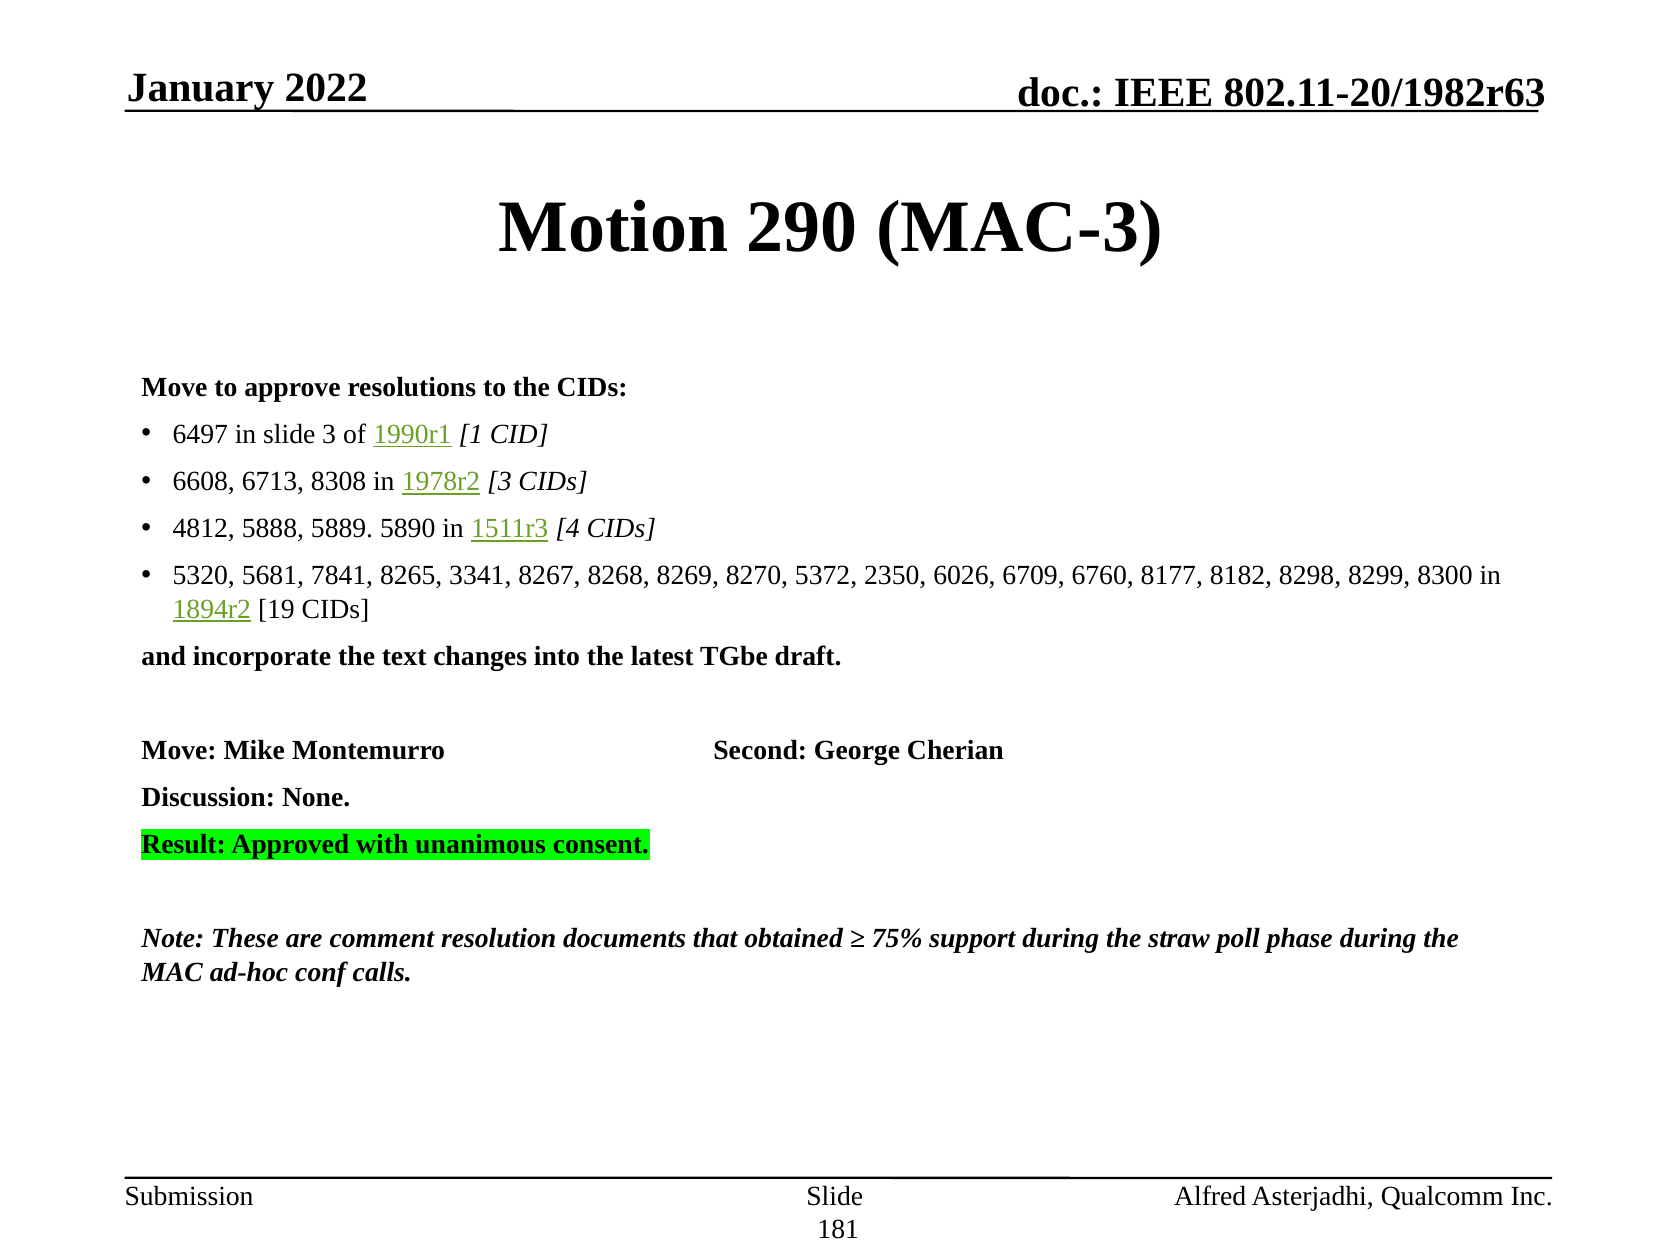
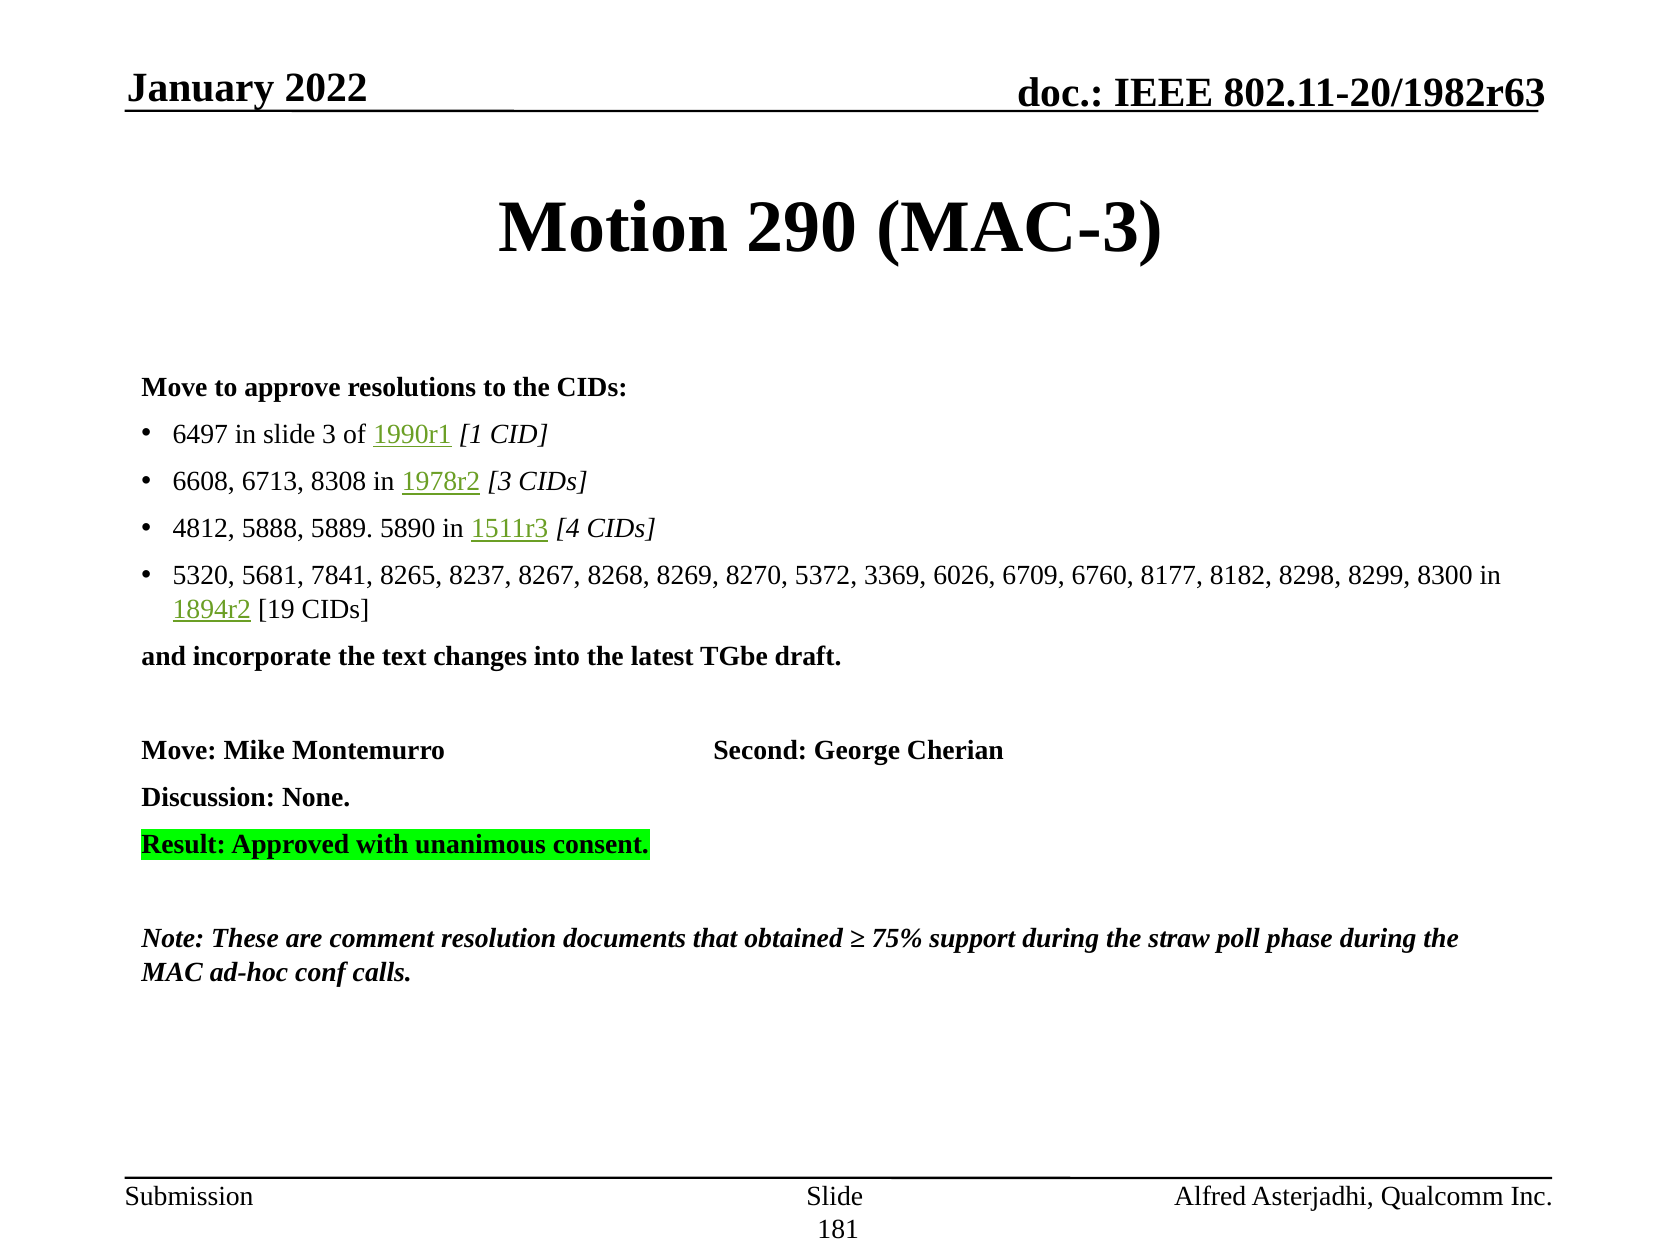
3341: 3341 -> 8237
2350: 2350 -> 3369
